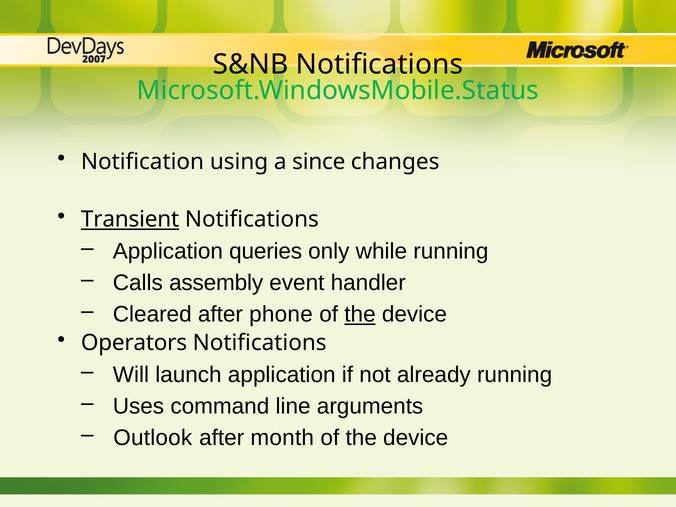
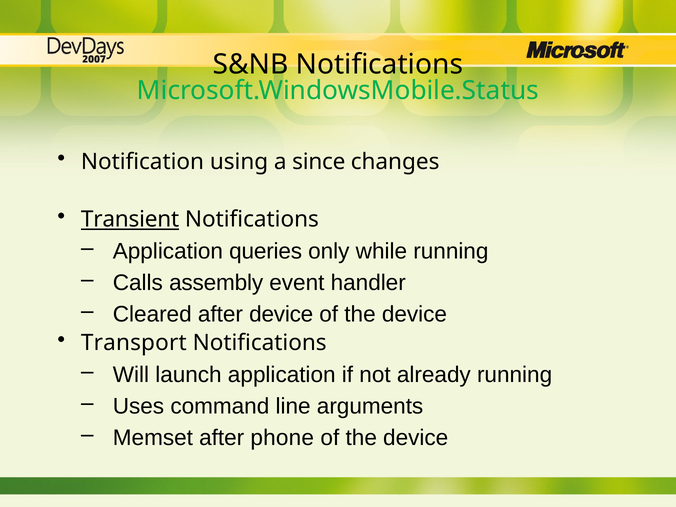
after phone: phone -> device
the at (360, 314) underline: present -> none
Operators: Operators -> Transport
Outlook: Outlook -> Memset
month: month -> phone
